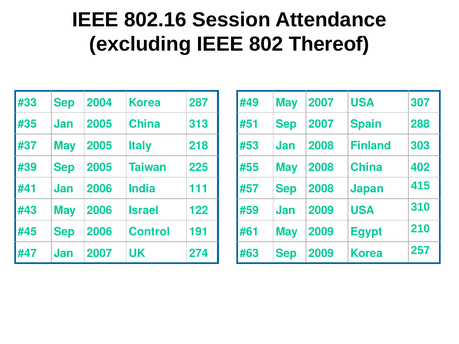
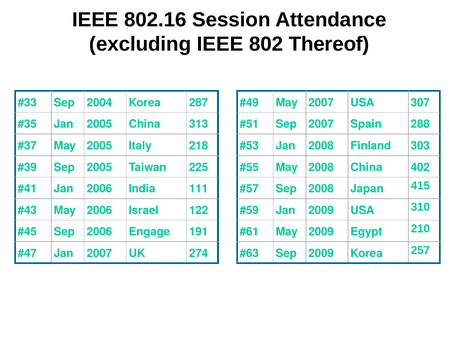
Control: Control -> Engage
